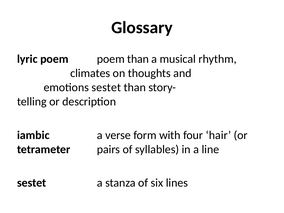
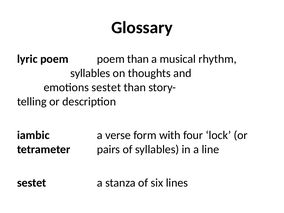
climates at (90, 73): climates -> syllables
hair: hair -> lock
